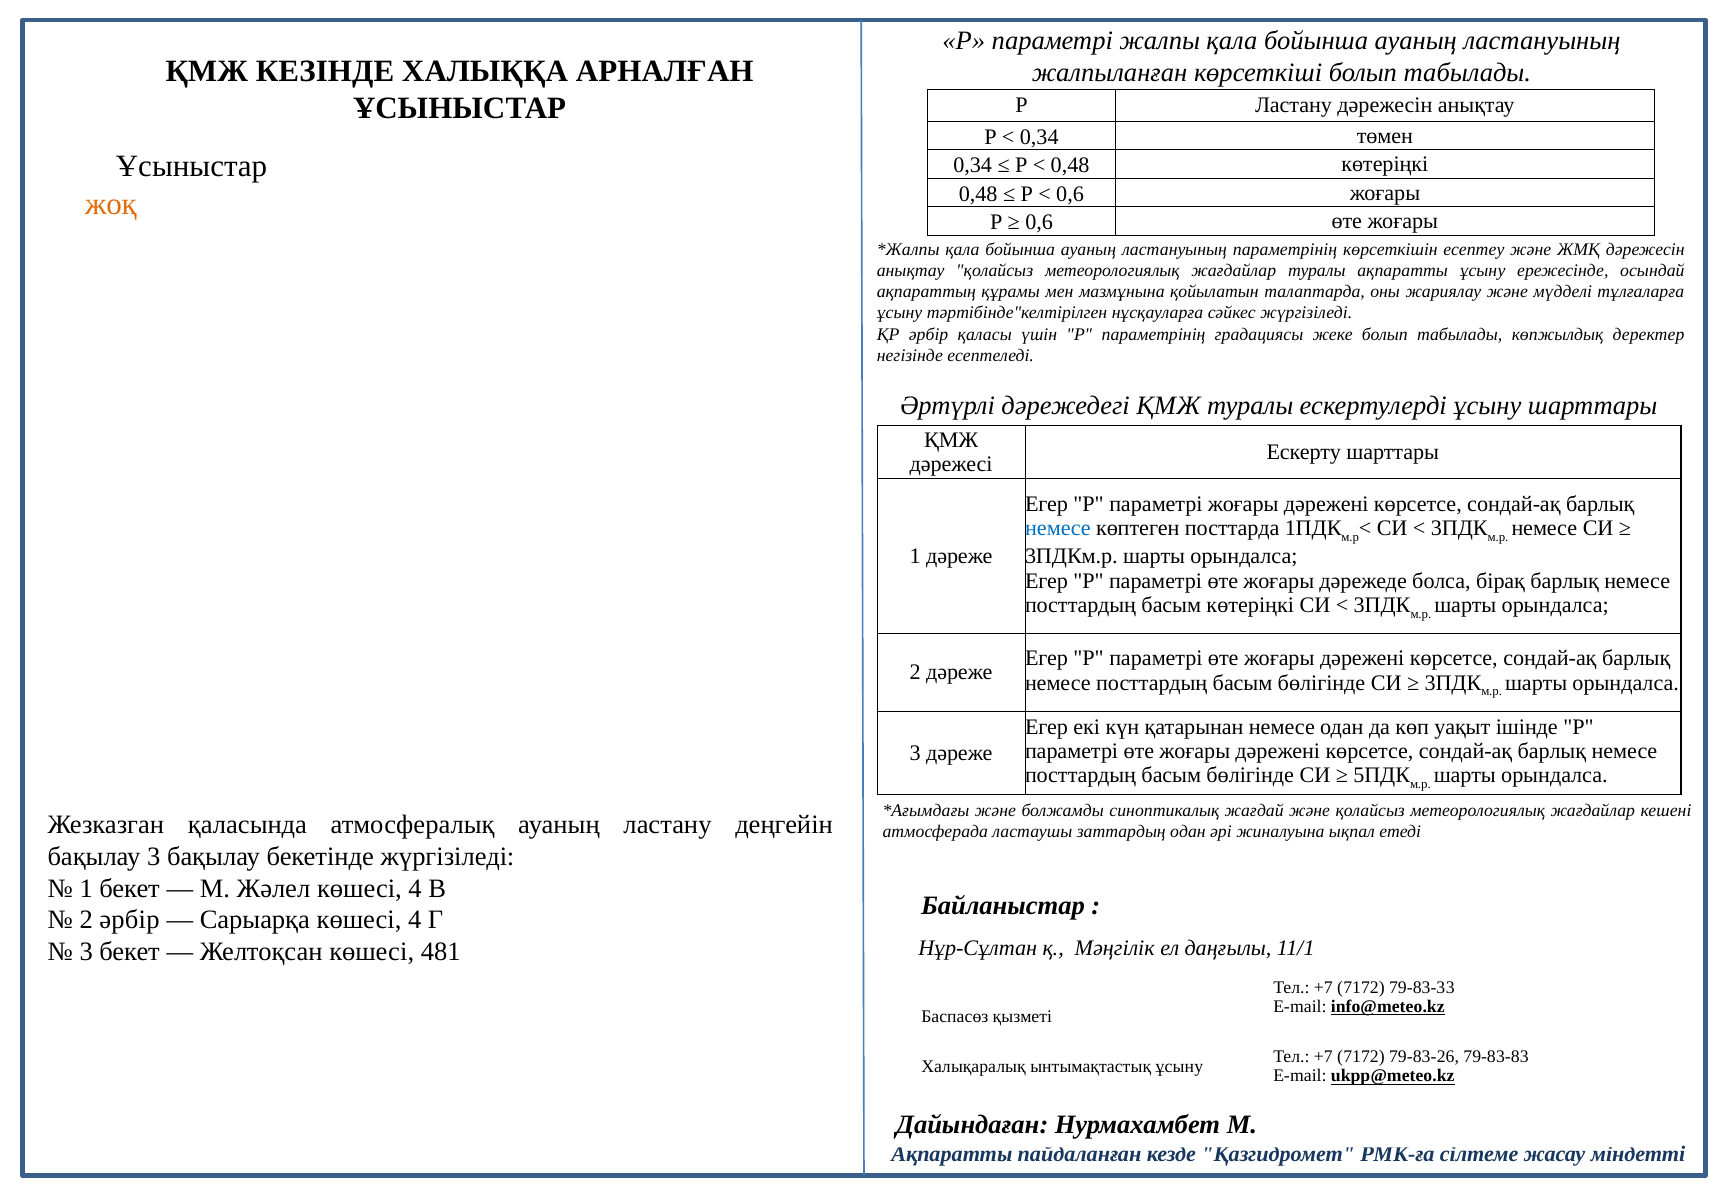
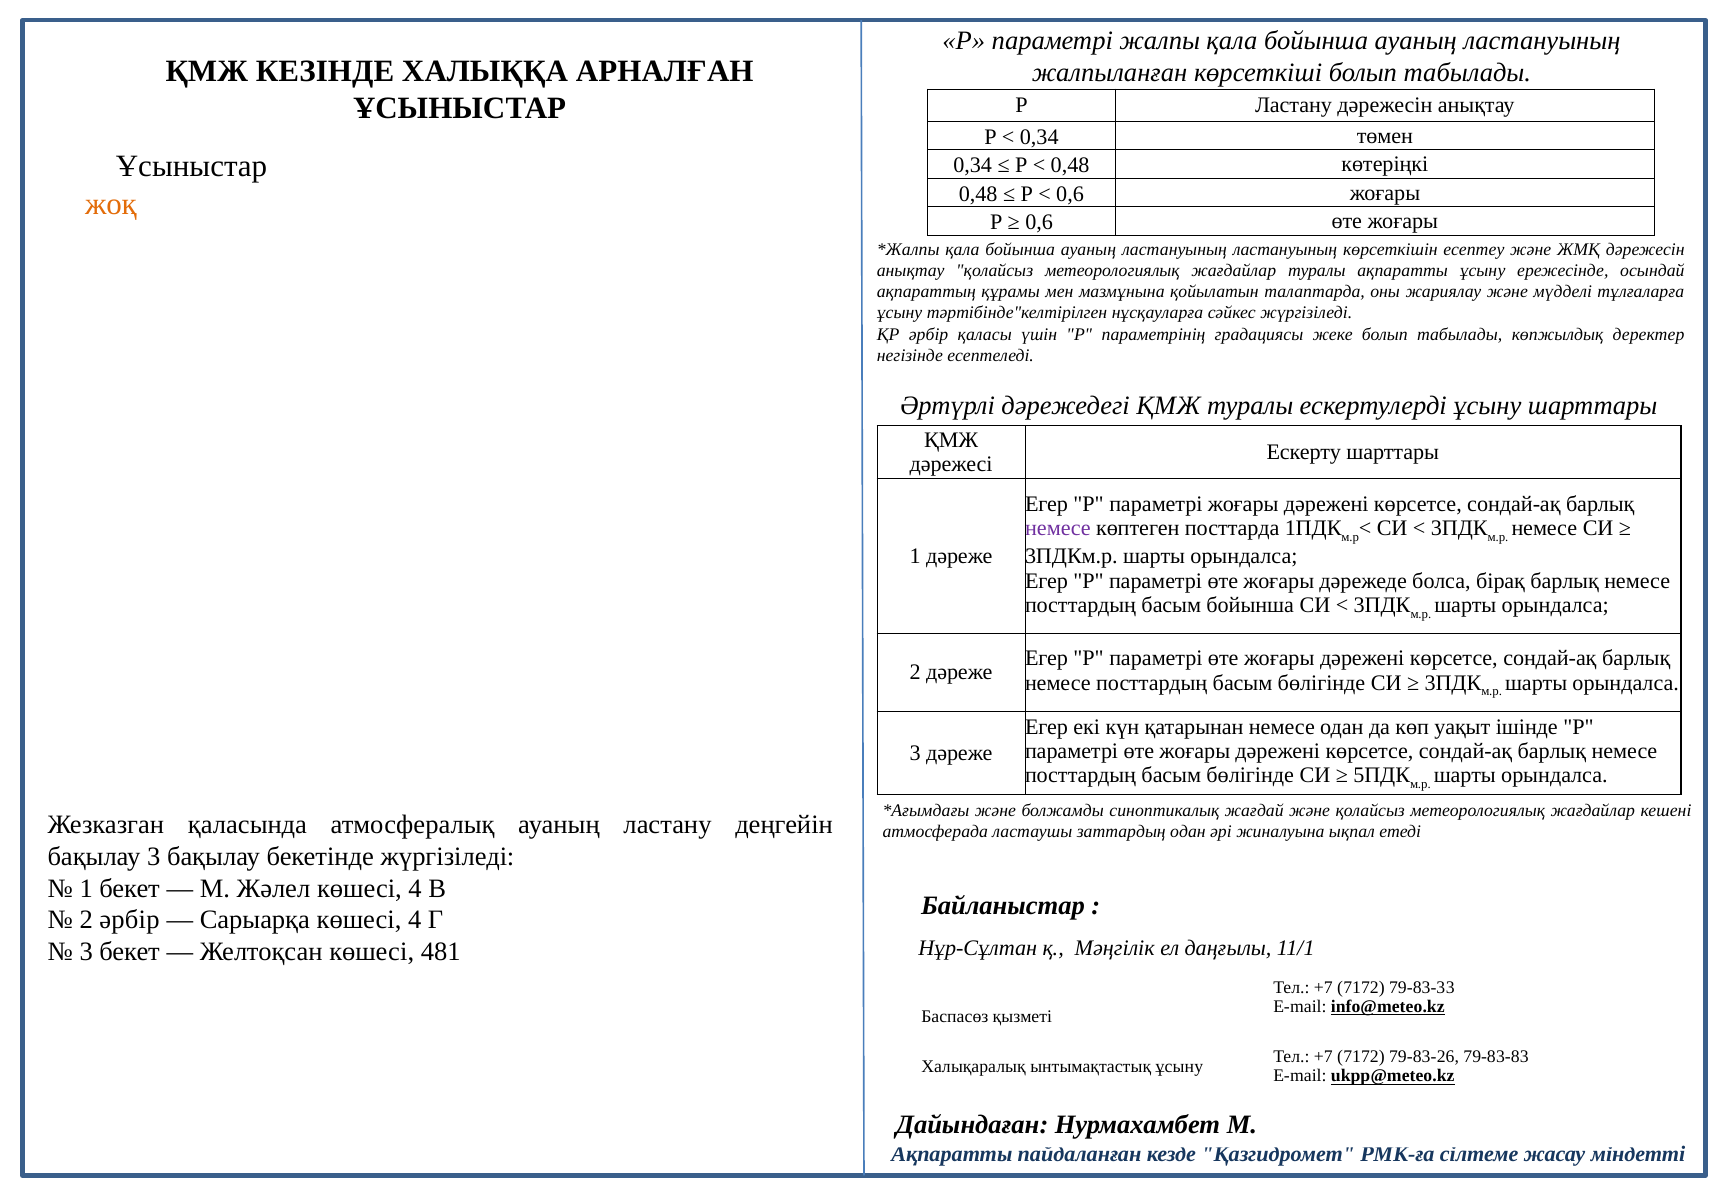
ластануының параметрінің: параметрінің -> ластануының
немесе at (1058, 529) colour: blue -> purple
басым көтеріңкі: көтеріңкі -> бойынша
